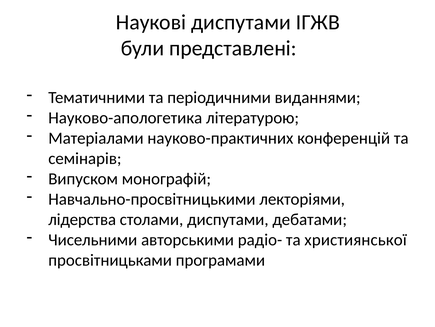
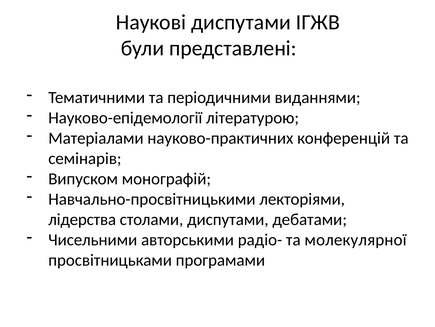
Науково-апологетика: Науково-апологетика -> Науково-епідемології
християнської: християнської -> молекулярної
